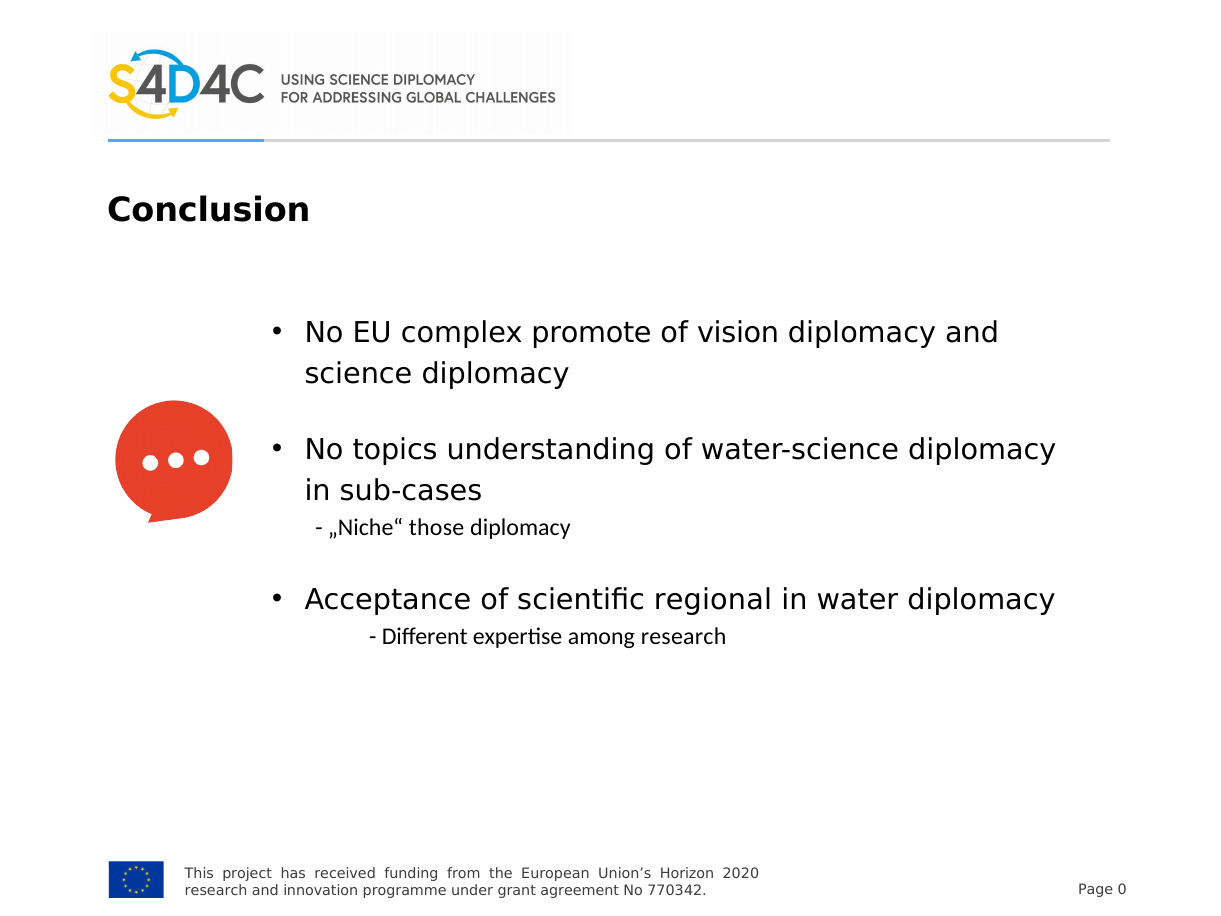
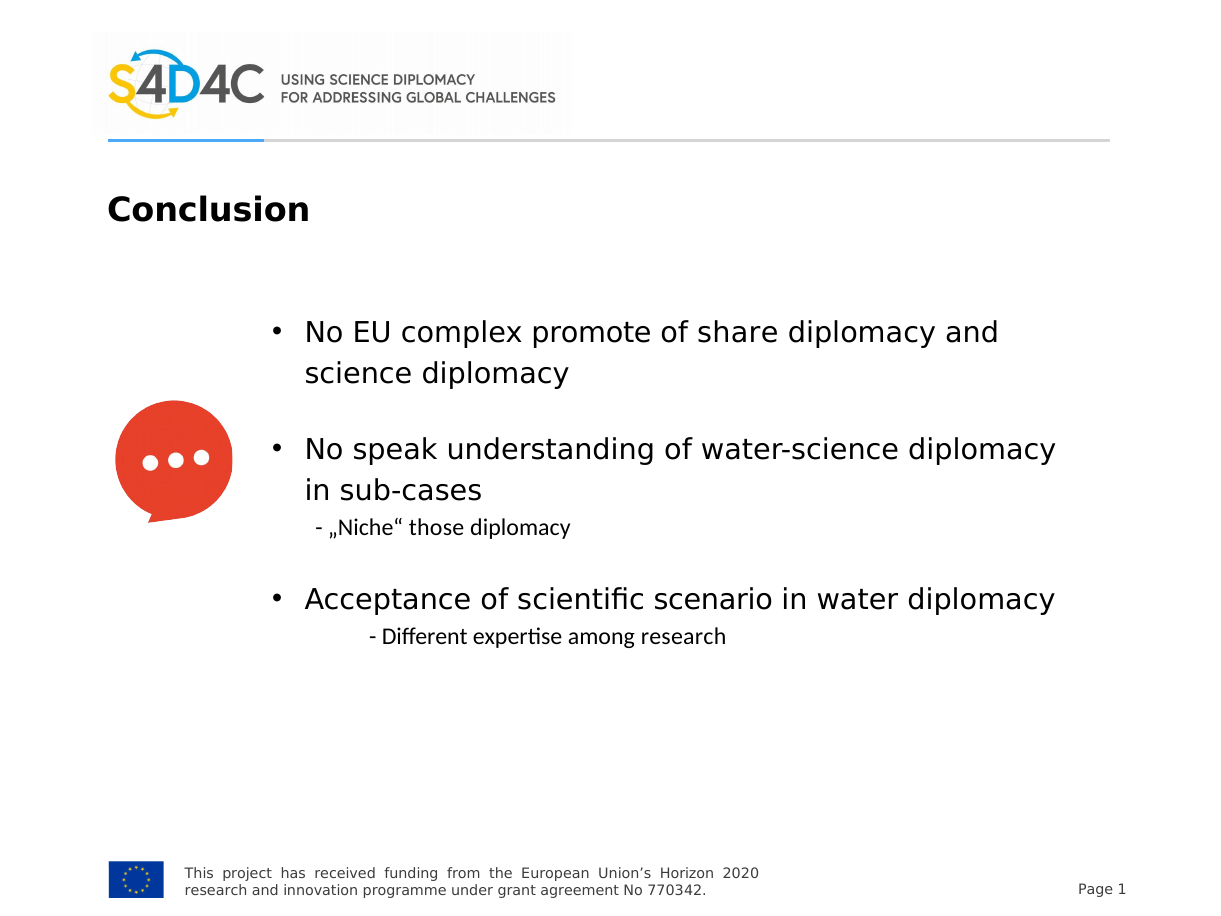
vision: vision -> share
topics: topics -> speak
regional: regional -> scenario
0: 0 -> 1
